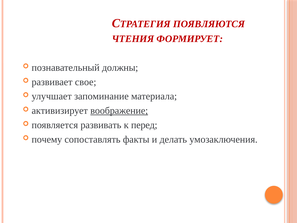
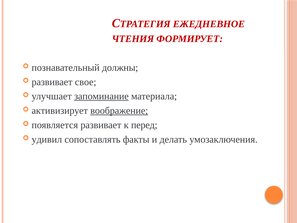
ПОЯВЛЯЮТСЯ: ПОЯВЛЯЮТСЯ -> ЕЖЕДНЕВНОЕ
запоминание underline: none -> present
появляется развивать: развивать -> развивает
почему: почему -> удивил
